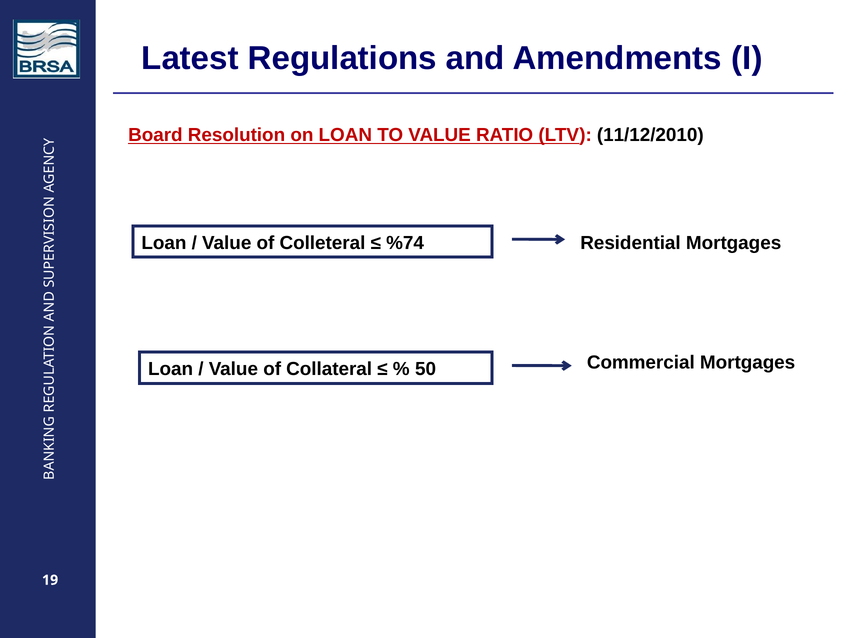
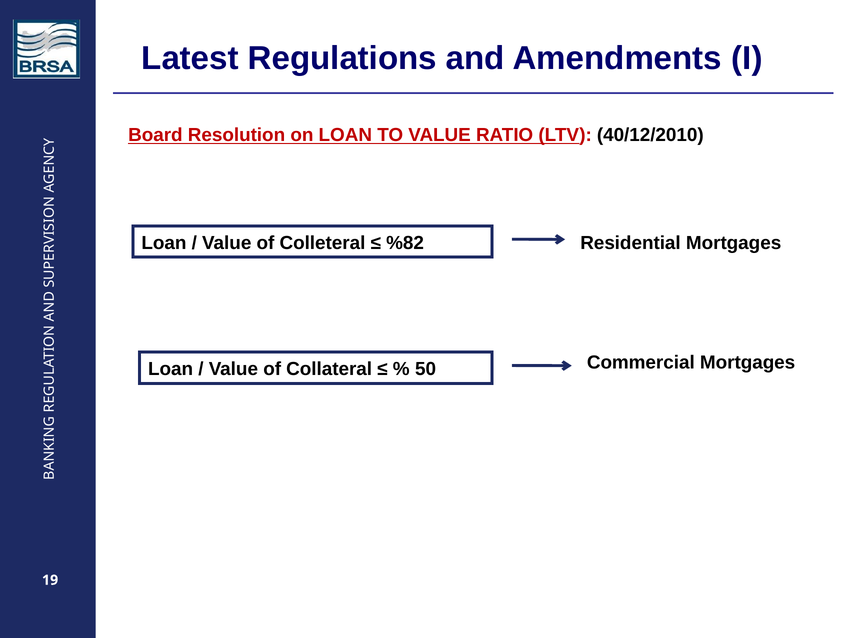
11/12/2010: 11/12/2010 -> 40/12/2010
%74: %74 -> %82
